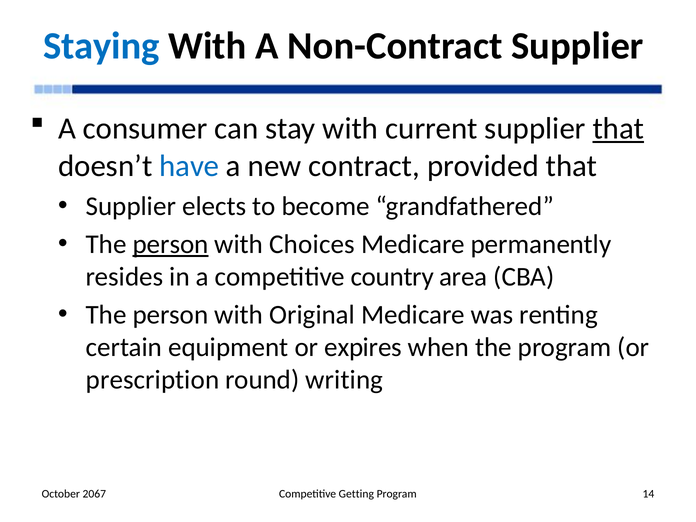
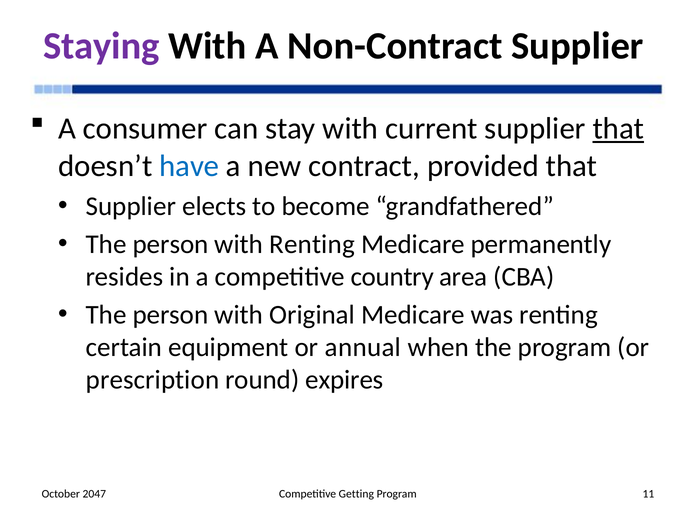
Staying colour: blue -> purple
person at (171, 244) underline: present -> none
with Choices: Choices -> Renting
expires: expires -> annual
writing: writing -> expires
2067: 2067 -> 2047
14: 14 -> 11
